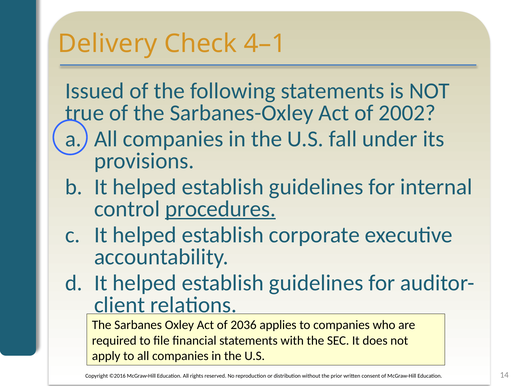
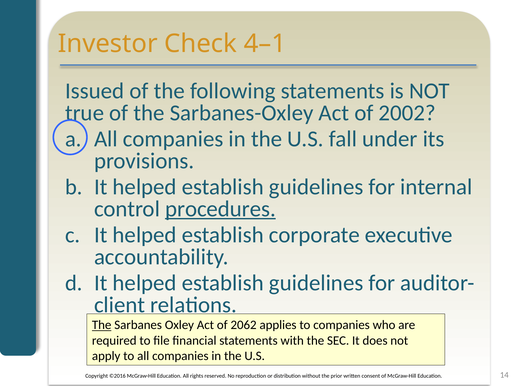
Delivery: Delivery -> Investor
The at (102, 325) underline: none -> present
2036: 2036 -> 2062
